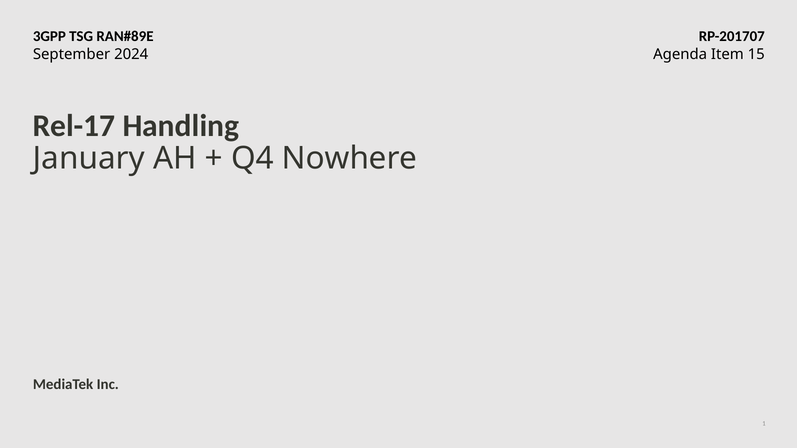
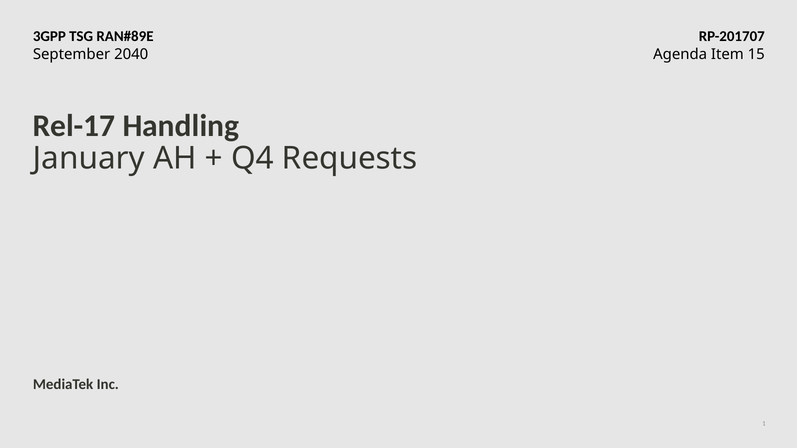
2024: 2024 -> 2040
Nowhere: Nowhere -> Requests
